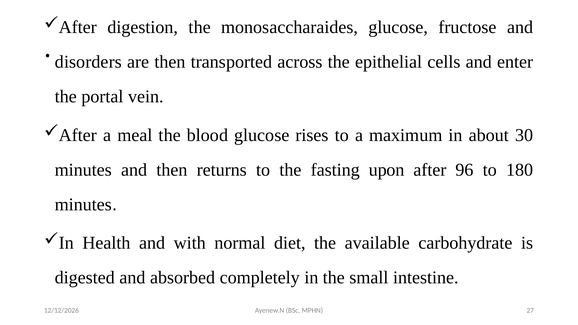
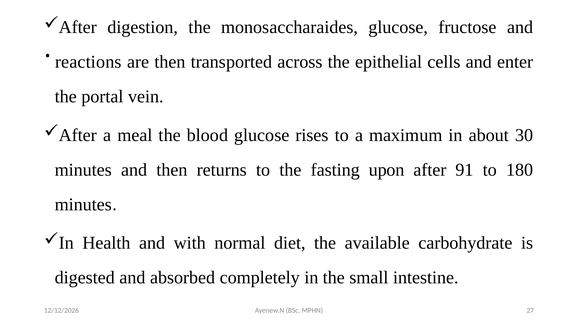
disorders: disorders -> reactions
96: 96 -> 91
